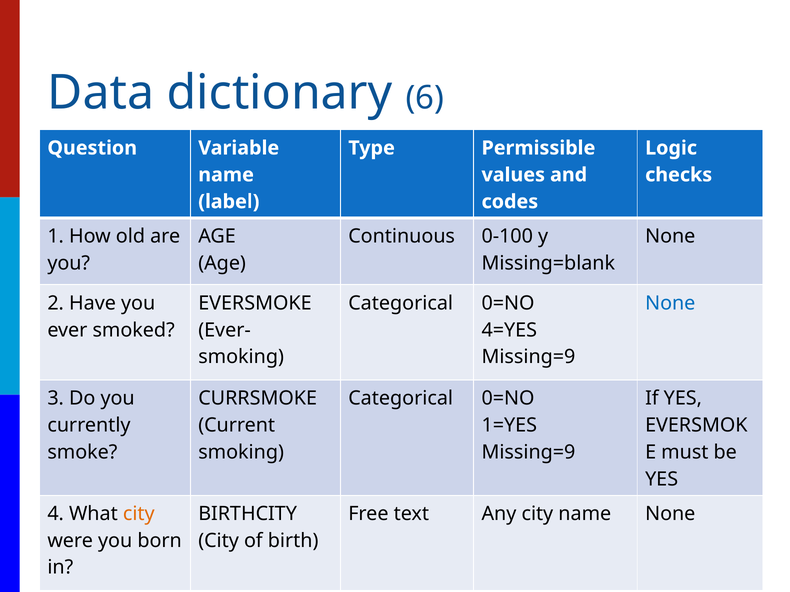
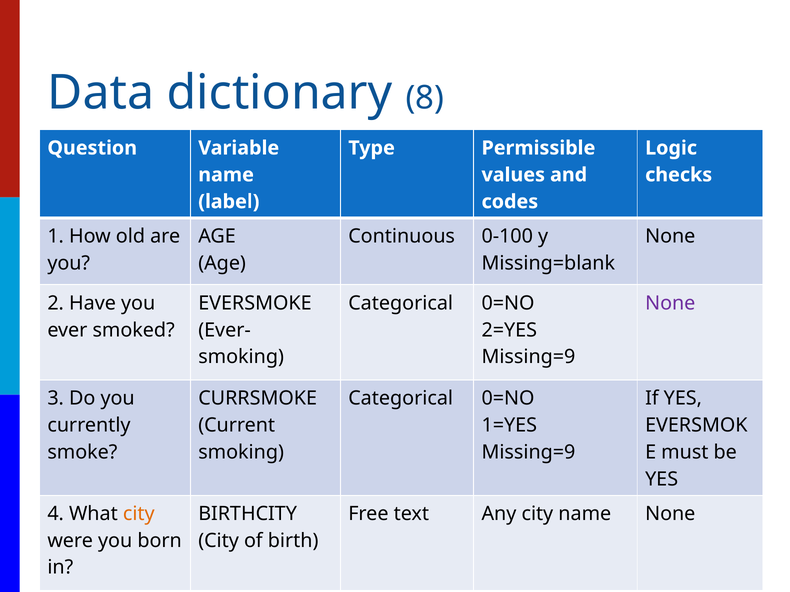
6: 6 -> 8
None at (670, 303) colour: blue -> purple
4=YES: 4=YES -> 2=YES
